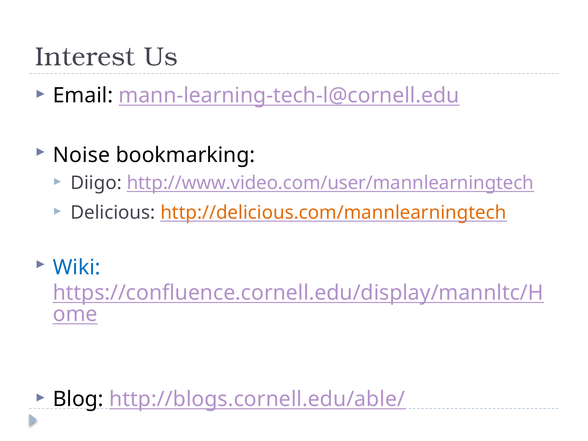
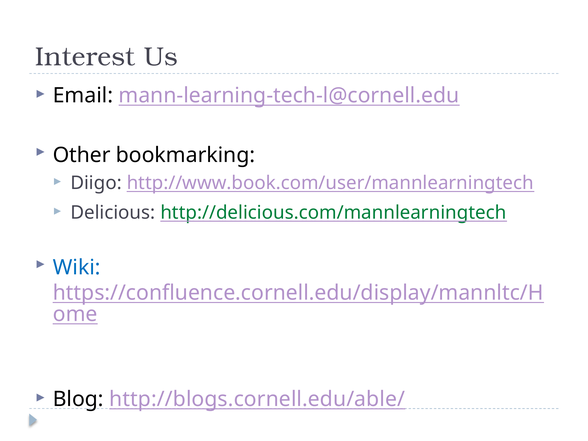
Noise: Noise -> Other
http://www.video.com/user/mannlearningtech: http://www.video.com/user/mannlearningtech -> http://www.book.com/user/mannlearningtech
http://delicious.com/mannlearningtech colour: orange -> green
